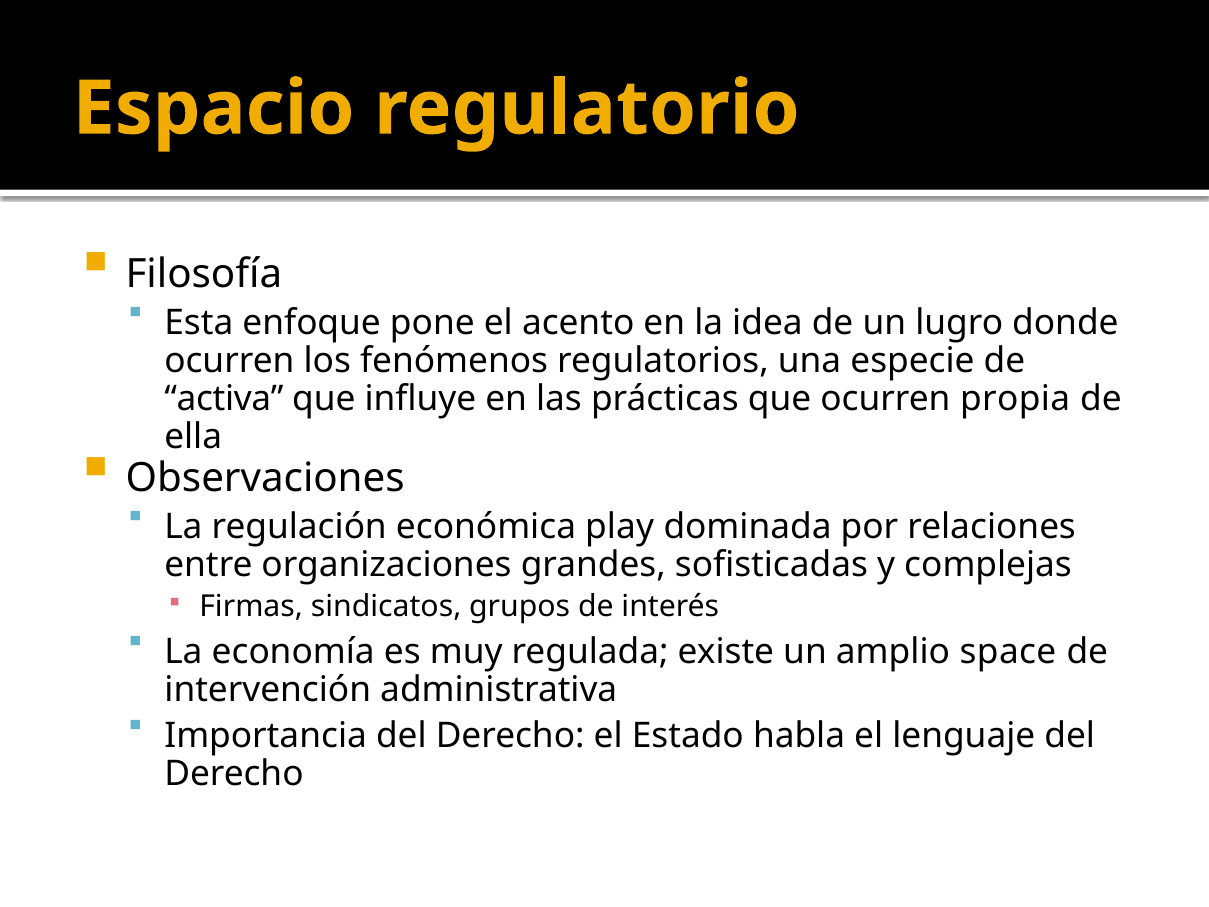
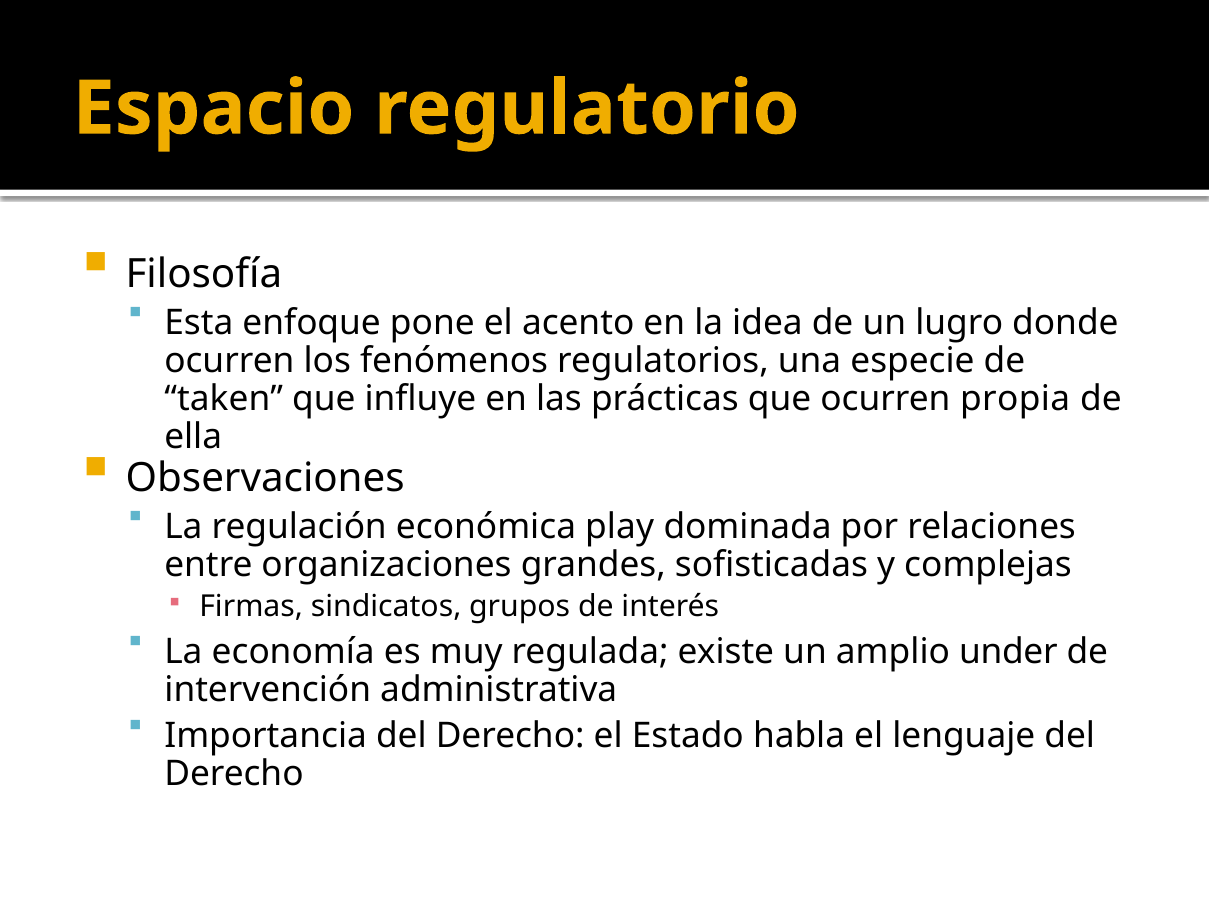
activa: activa -> taken
space: space -> under
